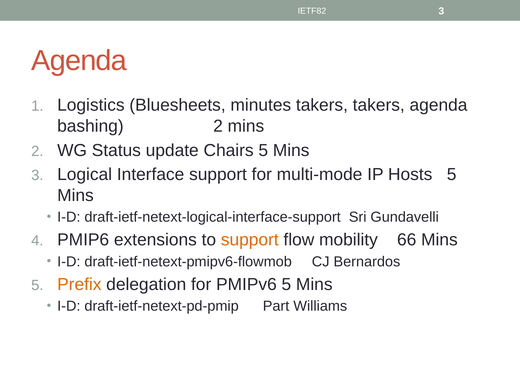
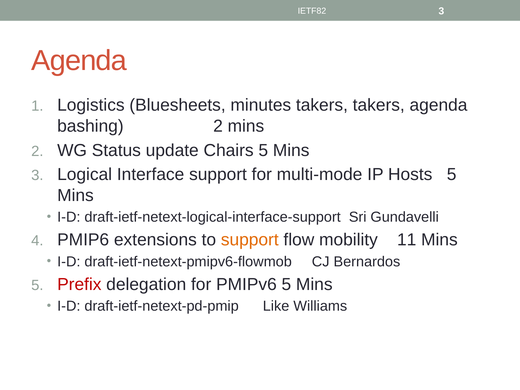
66: 66 -> 11
Prefix colour: orange -> red
Part: Part -> Like
